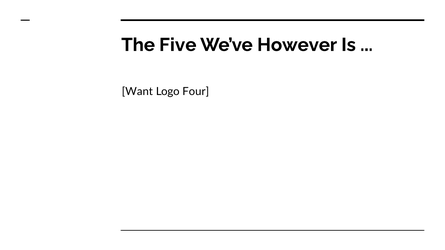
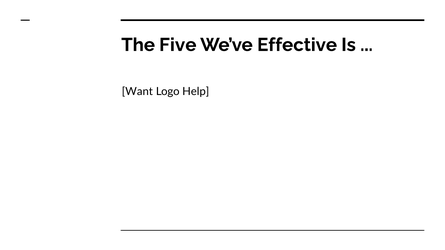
However: However -> Effective
Four: Four -> Help
